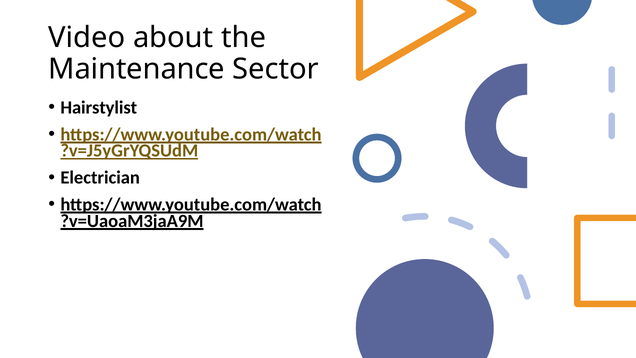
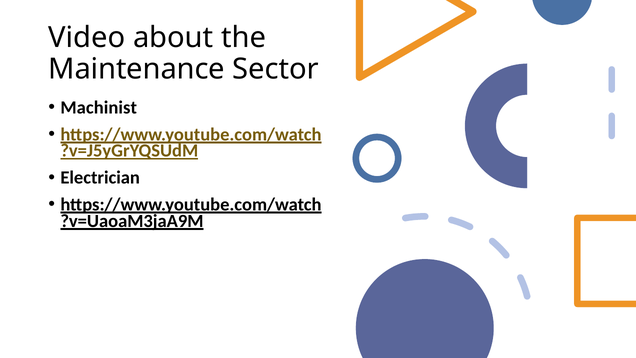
Hairstylist: Hairstylist -> Machinist
